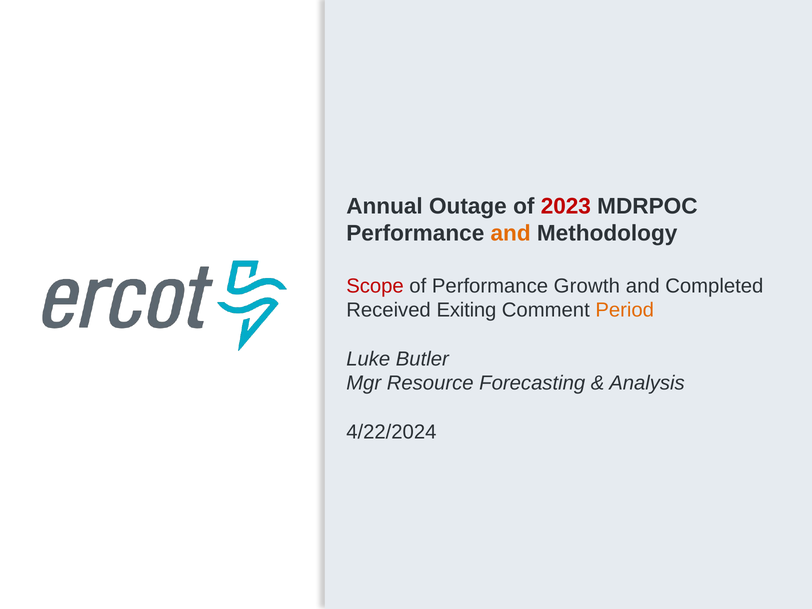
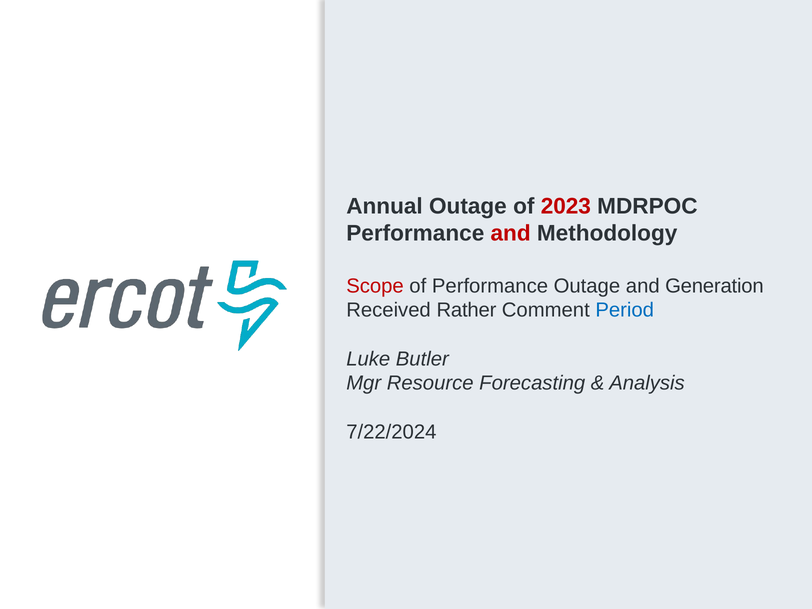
and at (511, 233) colour: orange -> red
Performance Growth: Growth -> Outage
Completed: Completed -> Generation
Exiting: Exiting -> Rather
Period colour: orange -> blue
4/22/2024: 4/22/2024 -> 7/22/2024
